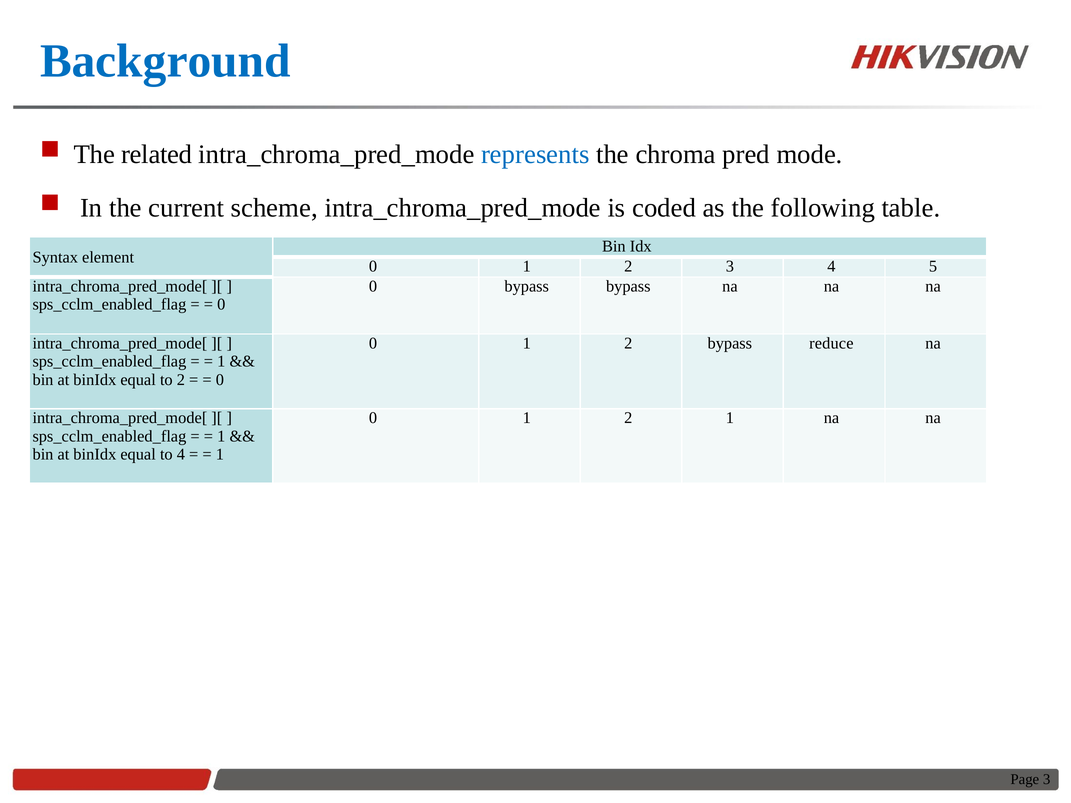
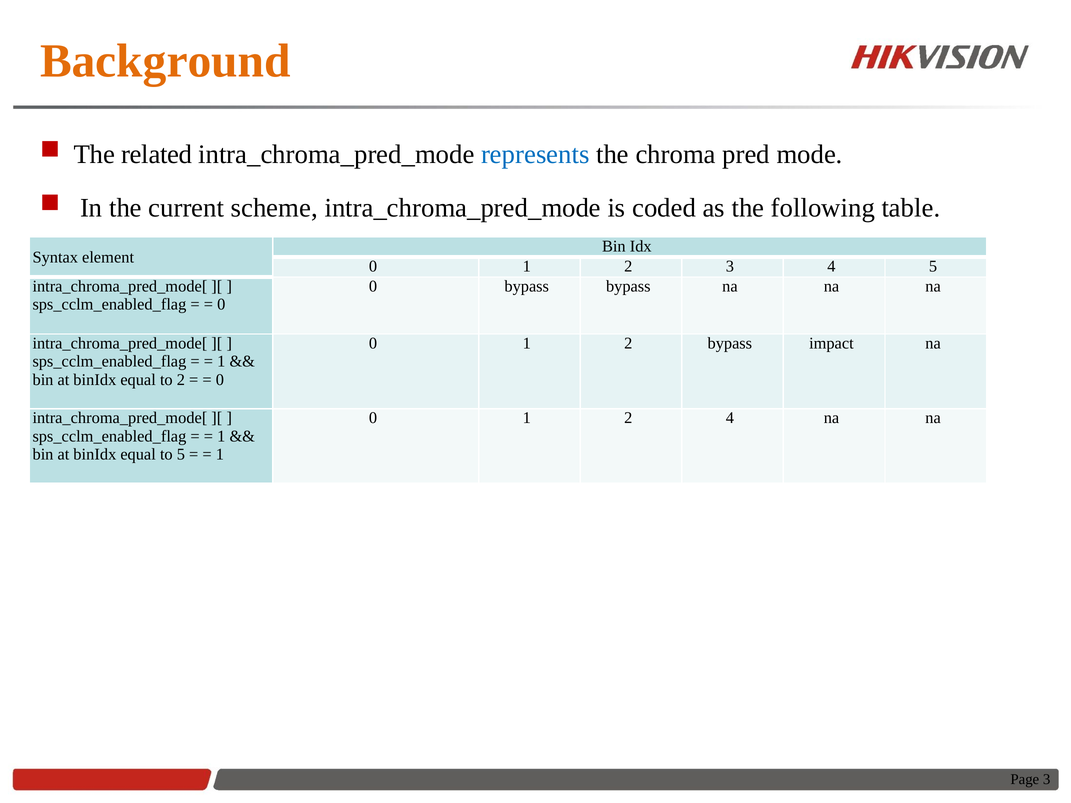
Background colour: blue -> orange
reduce: reduce -> impact
2 1: 1 -> 4
to 4: 4 -> 5
